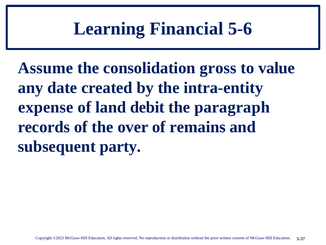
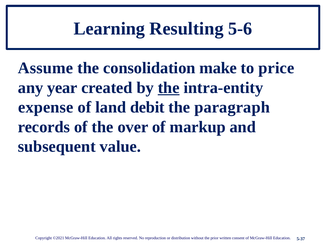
Financial: Financial -> Resulting
gross: gross -> make
value: value -> price
date: date -> year
the at (169, 87) underline: none -> present
remains: remains -> markup
party: party -> value
